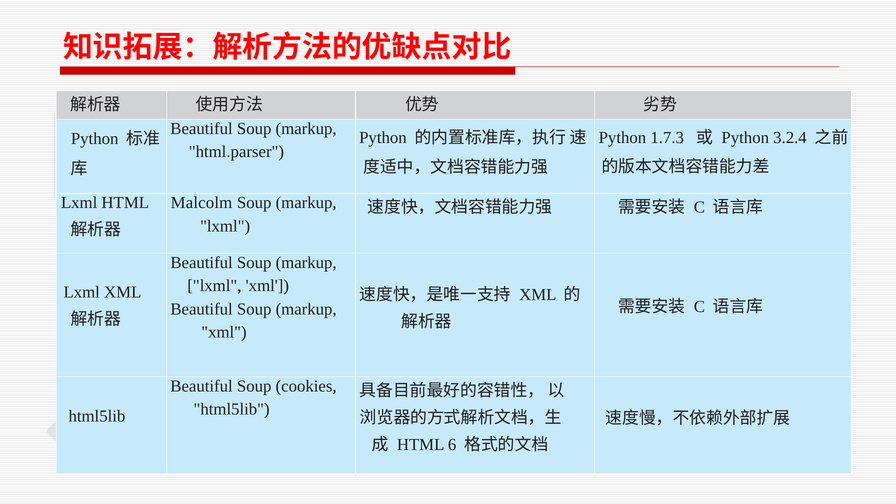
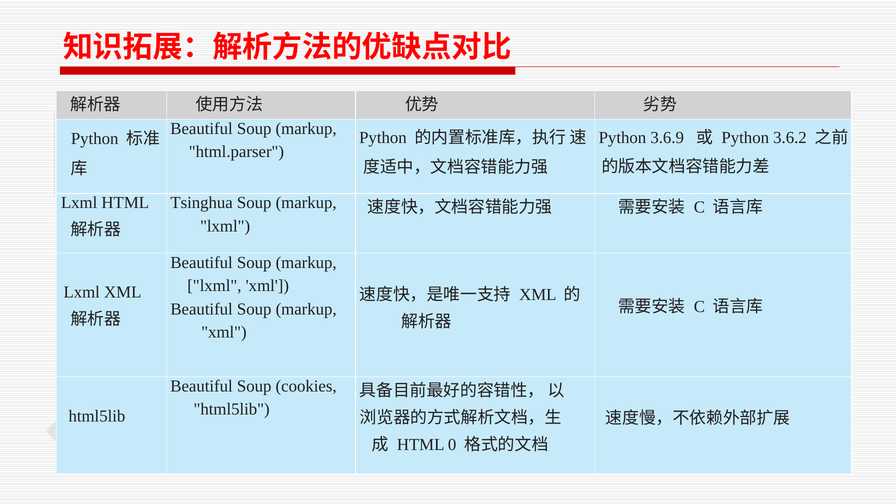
1.7.3: 1.7.3 -> 3.6.9
3.2.4: 3.2.4 -> 3.6.2
Malcolm: Malcolm -> Tsinghua
6: 6 -> 0
